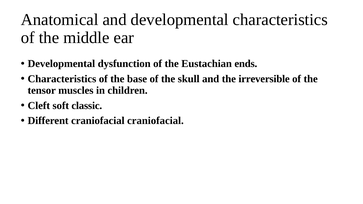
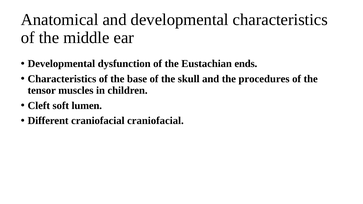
irreversible: irreversible -> procedures
classic: classic -> lumen
